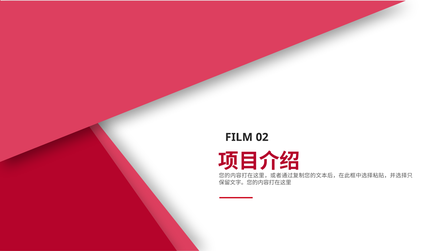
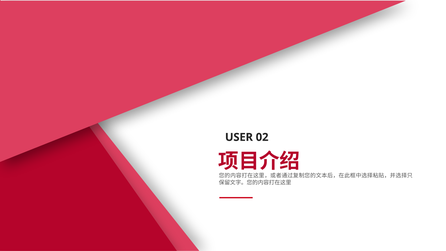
FILM: FILM -> USER
